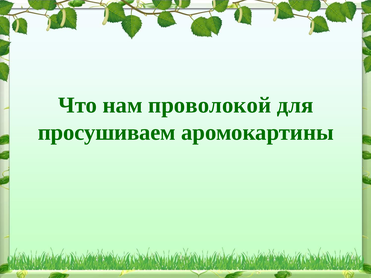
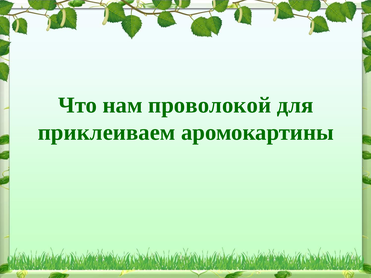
просушиваем: просушиваем -> приклеиваем
